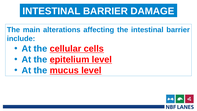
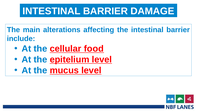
cells: cells -> food
